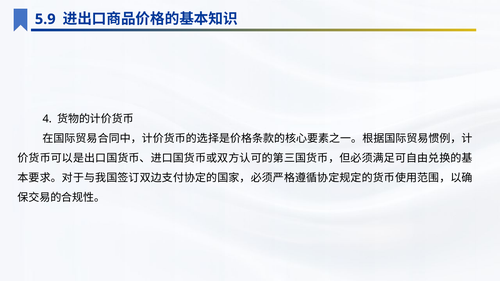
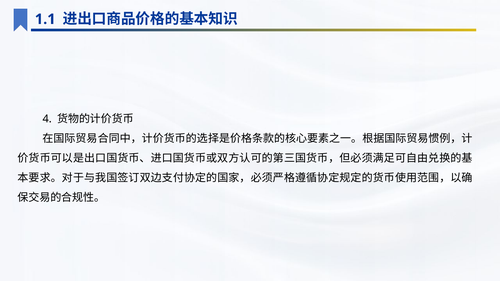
5.9: 5.9 -> 1.1
